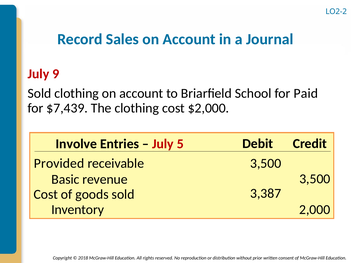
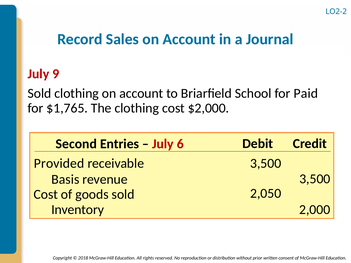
$7,439: $7,439 -> $1,765
Involve: Involve -> Second
5: 5 -> 6
Basic: Basic -> Basis
3,387: 3,387 -> 2,050
